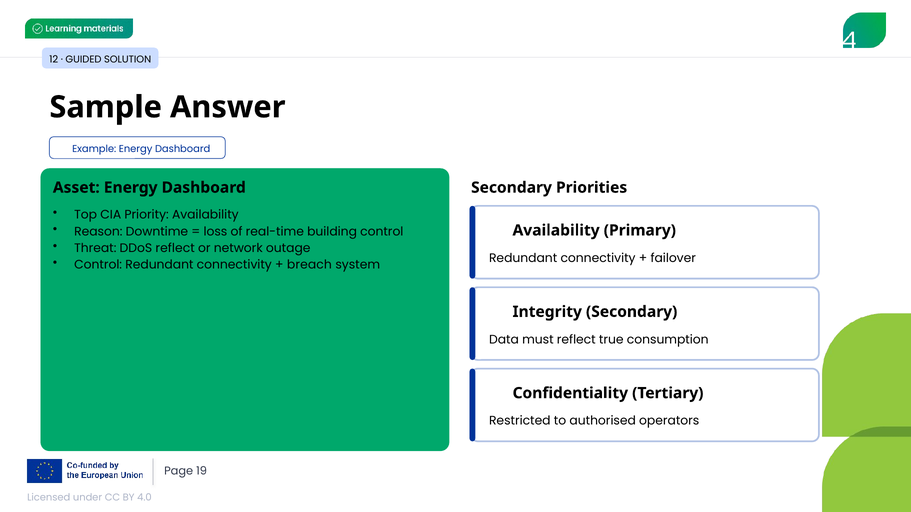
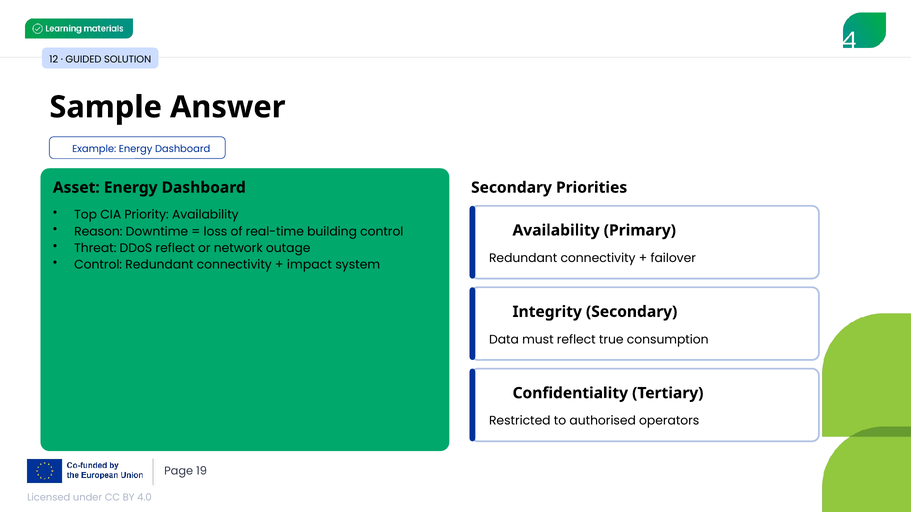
breach: breach -> impact
